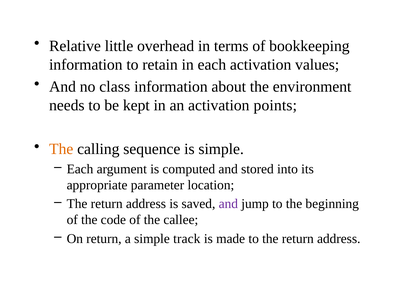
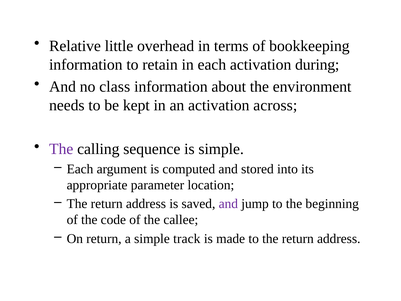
values: values -> during
points: points -> across
The at (61, 149) colour: orange -> purple
